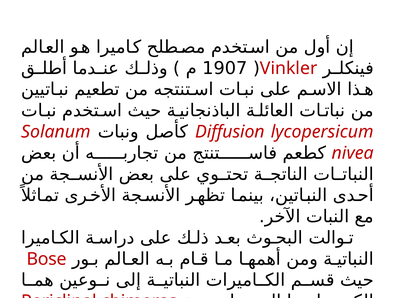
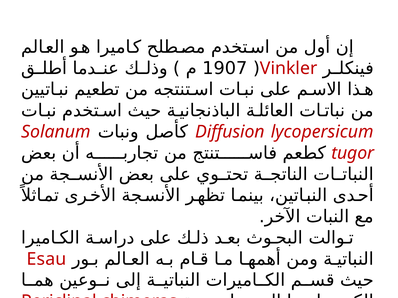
nivea: nivea -> tugor
Bose: Bose -> Esau
